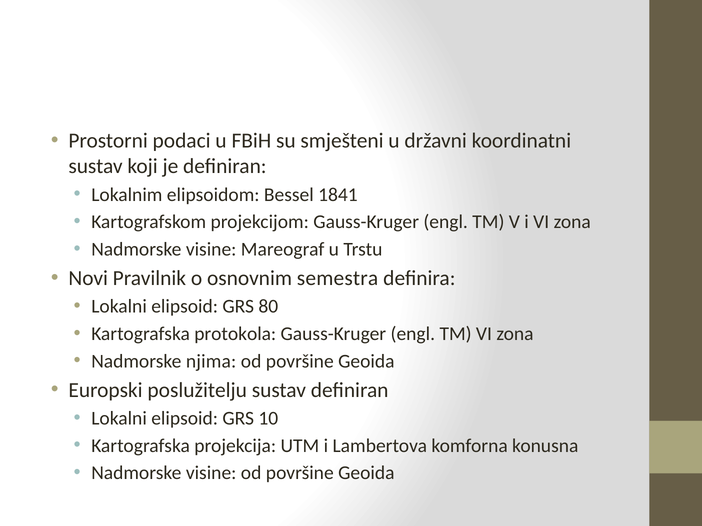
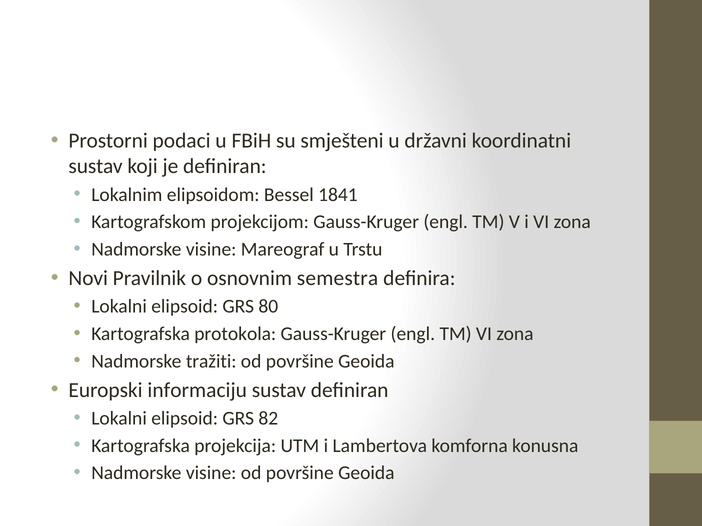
njima: njima -> tražiti
poslužitelju: poslužitelju -> informaciju
10: 10 -> 82
